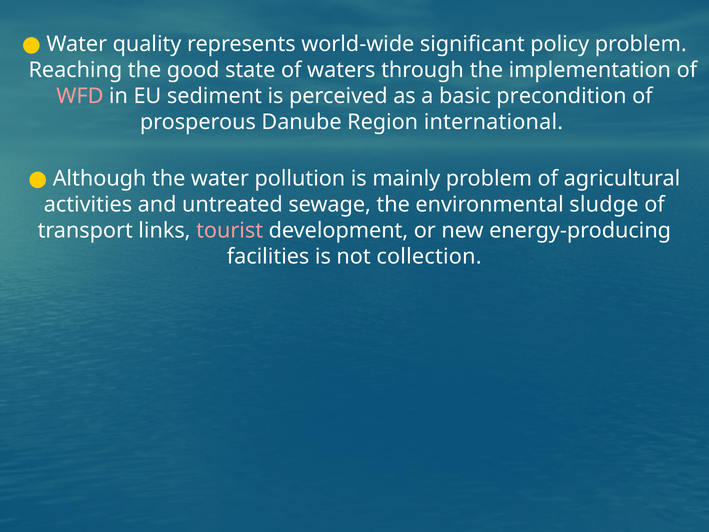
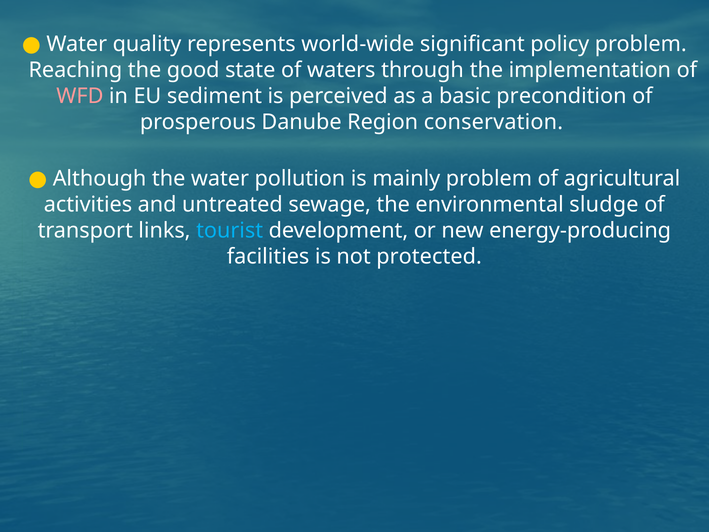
international: international -> conservation
tourist colour: pink -> light blue
collection: collection -> protected
